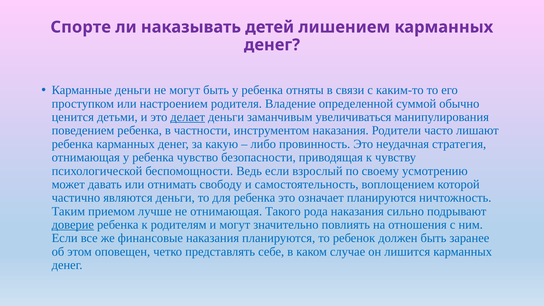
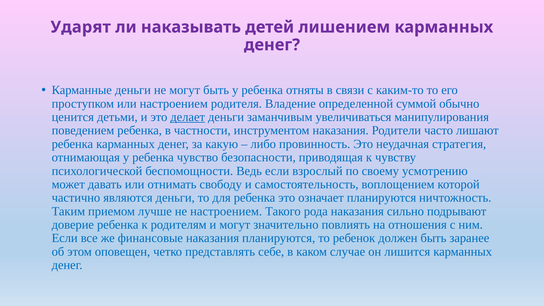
Спорте: Спорте -> Ударят
не отнимающая: отнимающая -> настроением
доверие underline: present -> none
